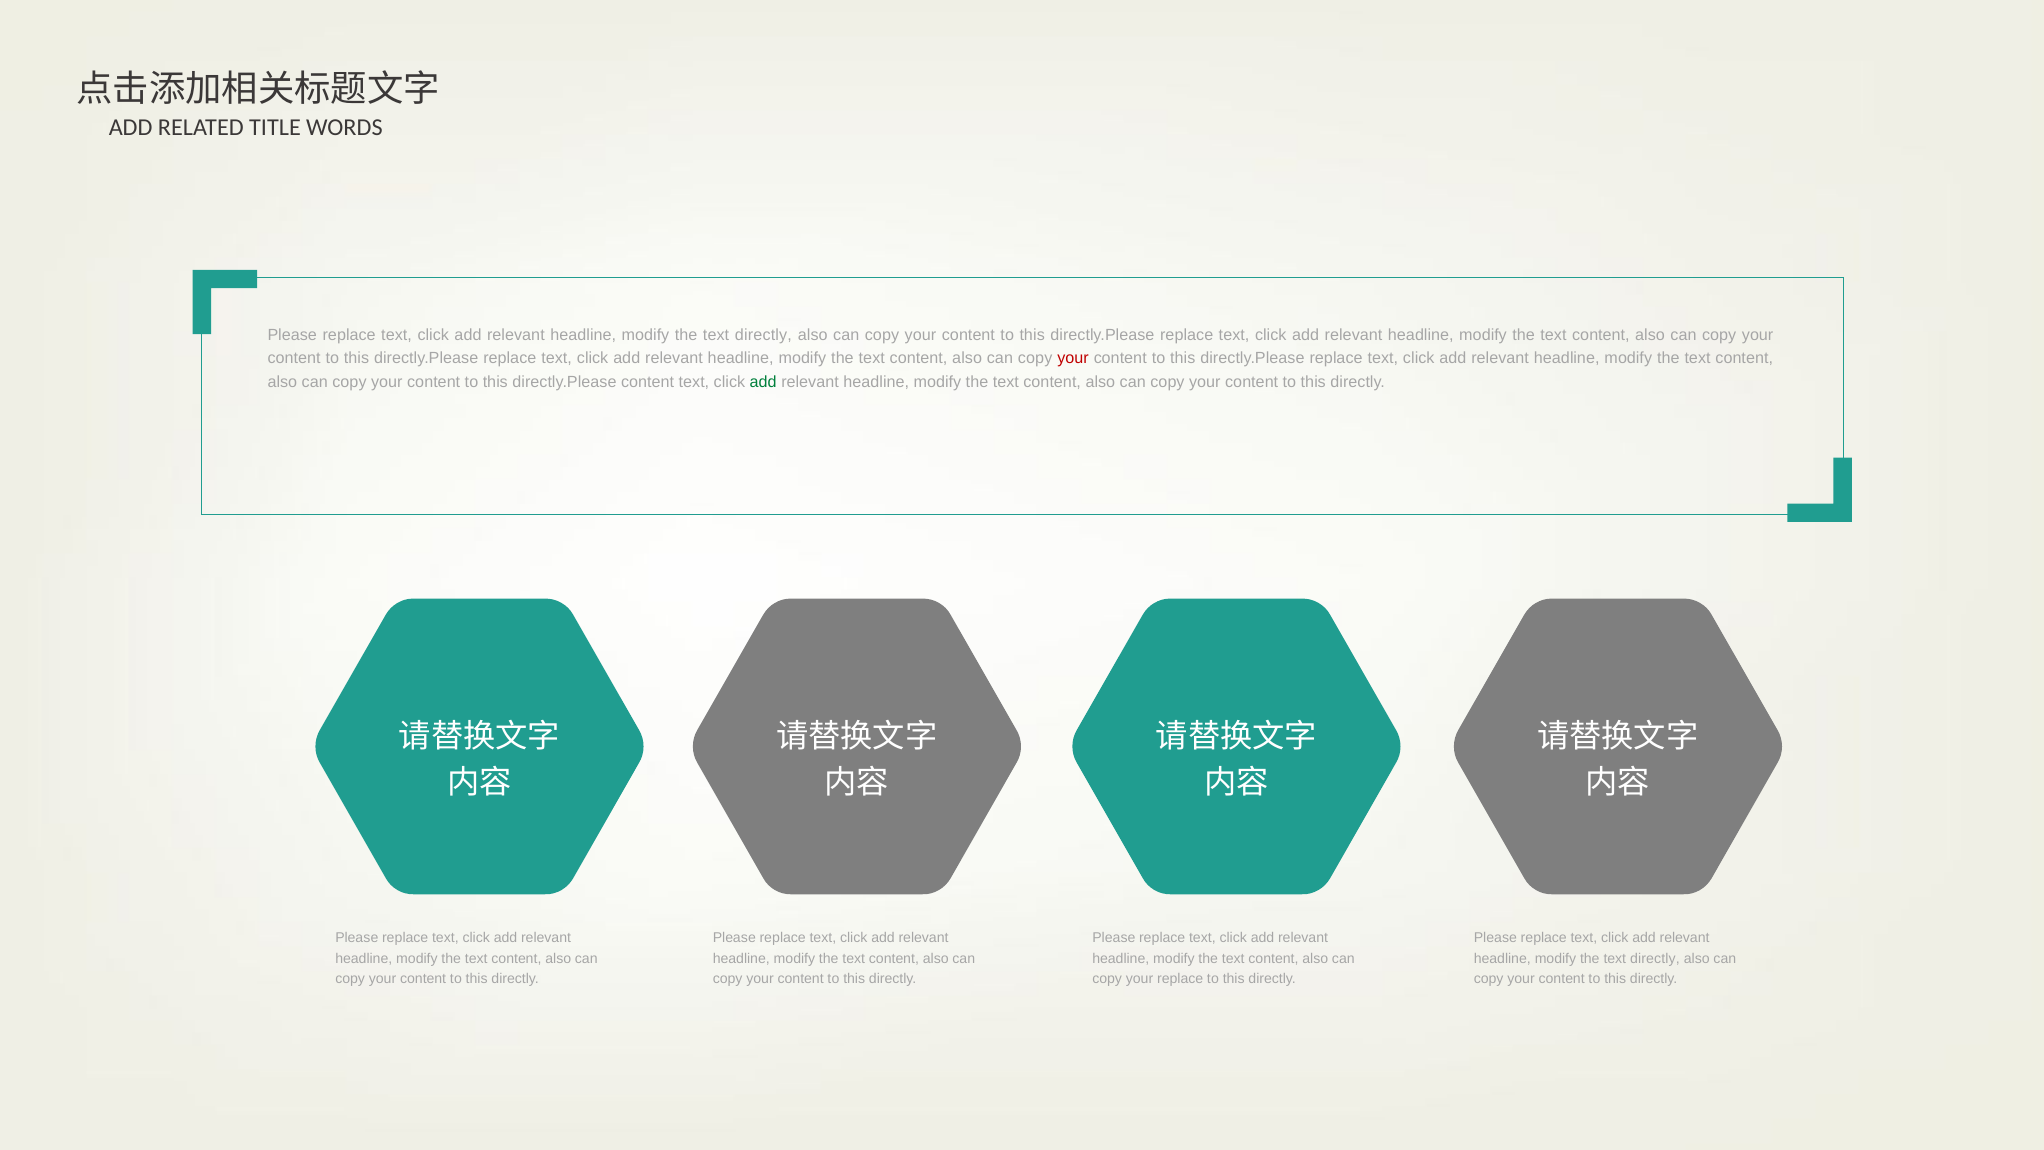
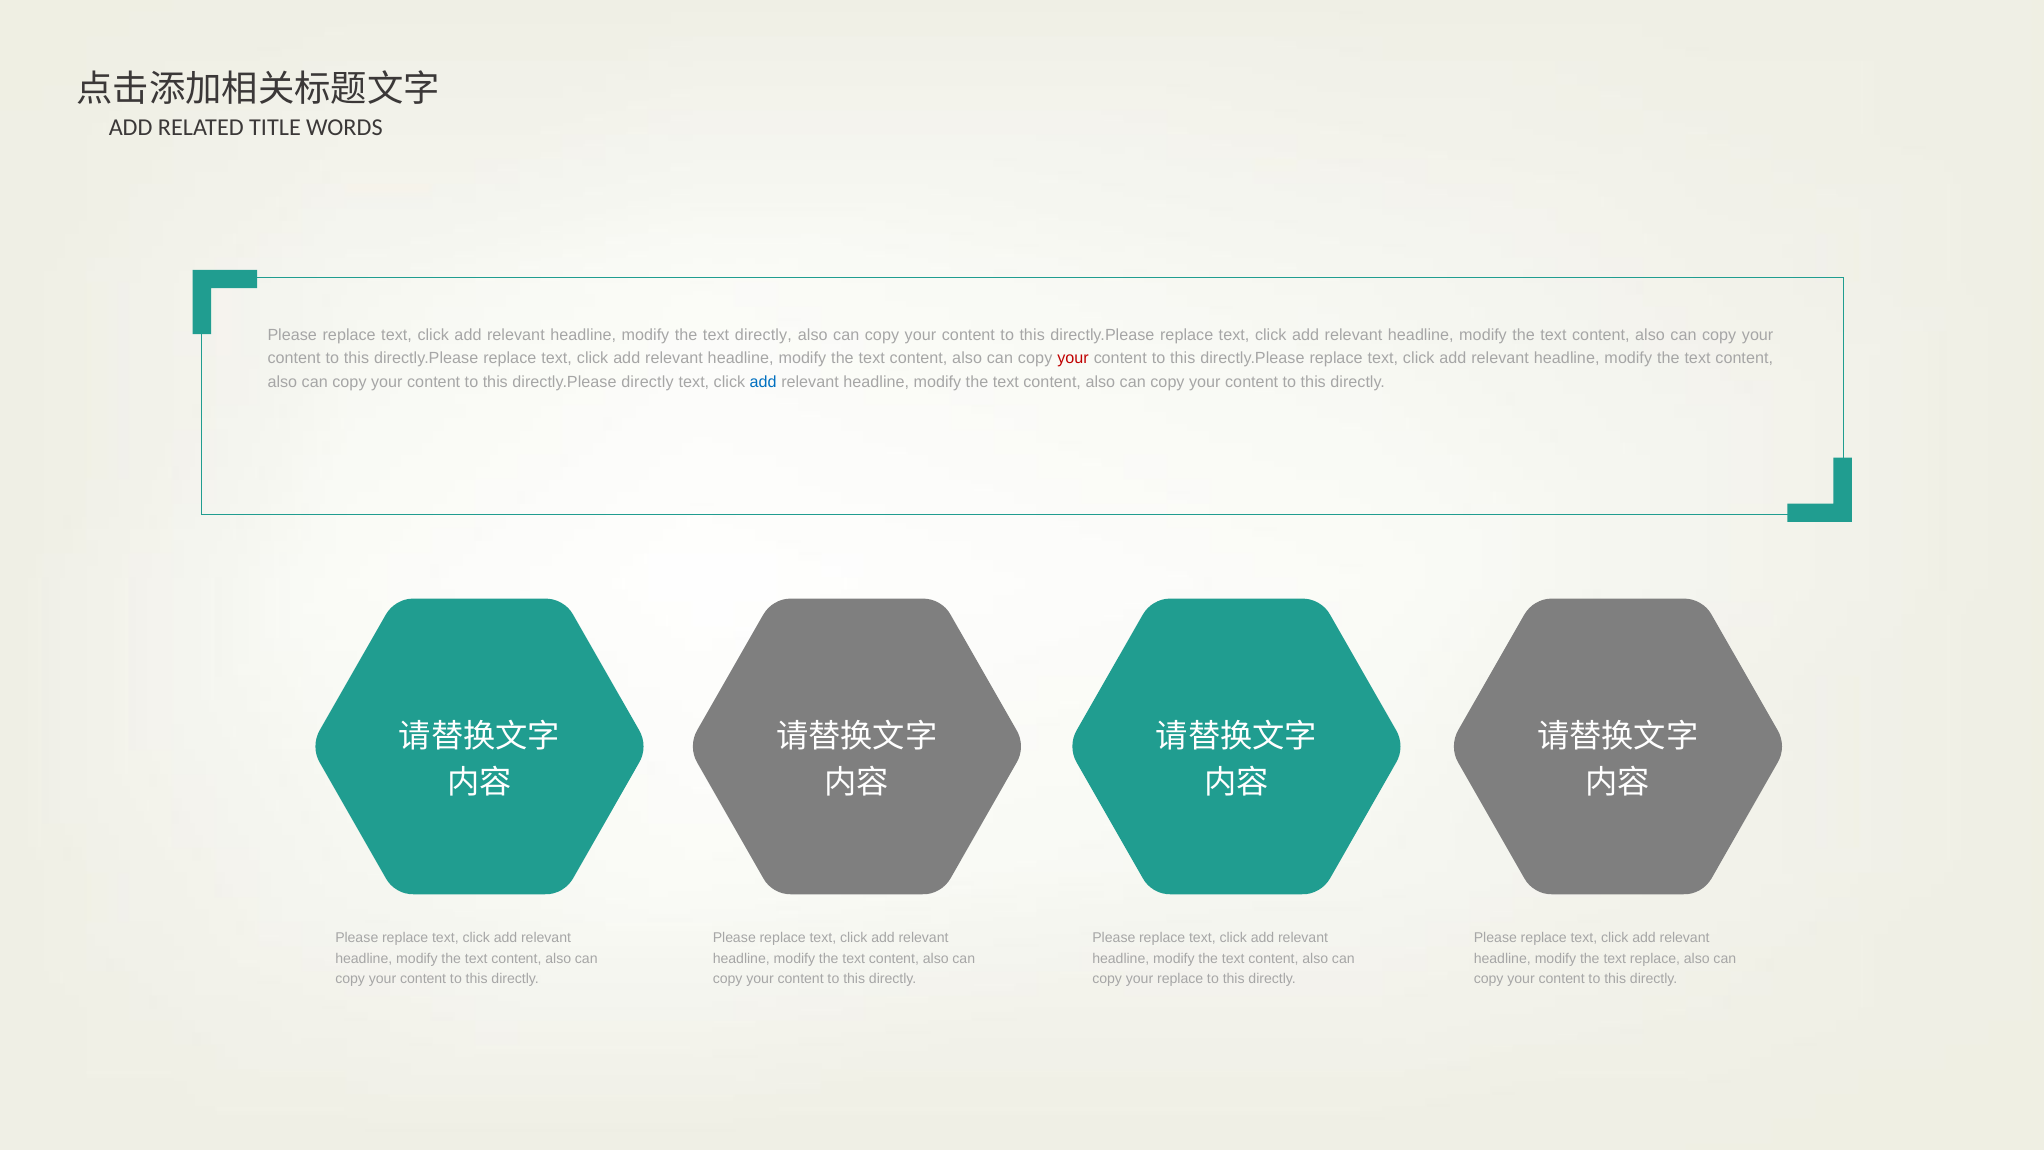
directly.Please content: content -> directly
add at (763, 382) colour: green -> blue
directly at (1655, 958): directly -> replace
